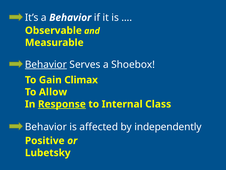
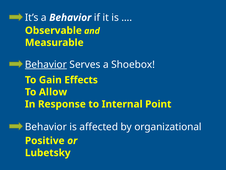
Climax: Climax -> Effects
Response underline: present -> none
Class: Class -> Point
independently: independently -> organizational
